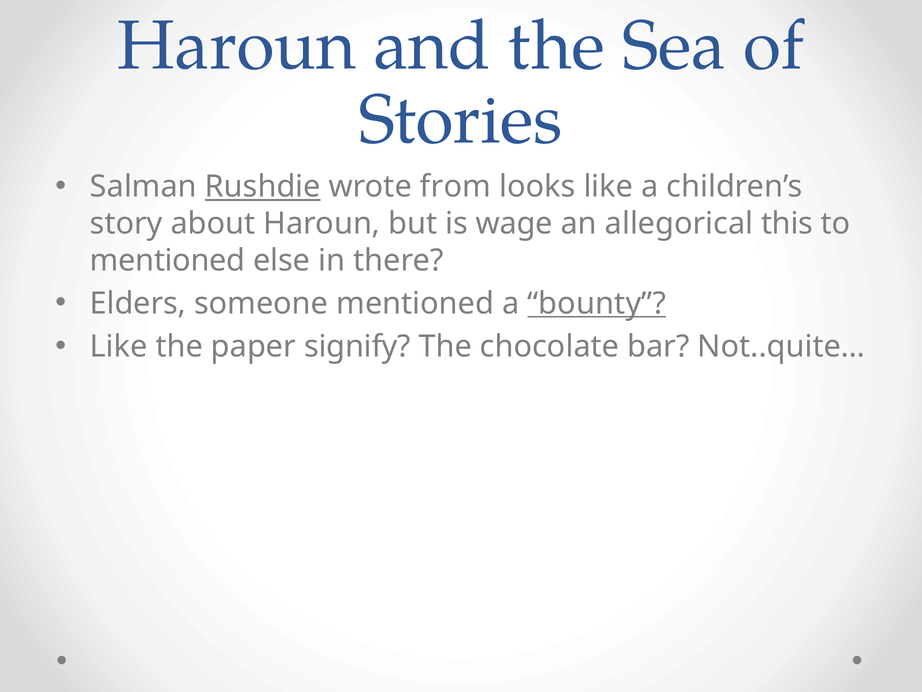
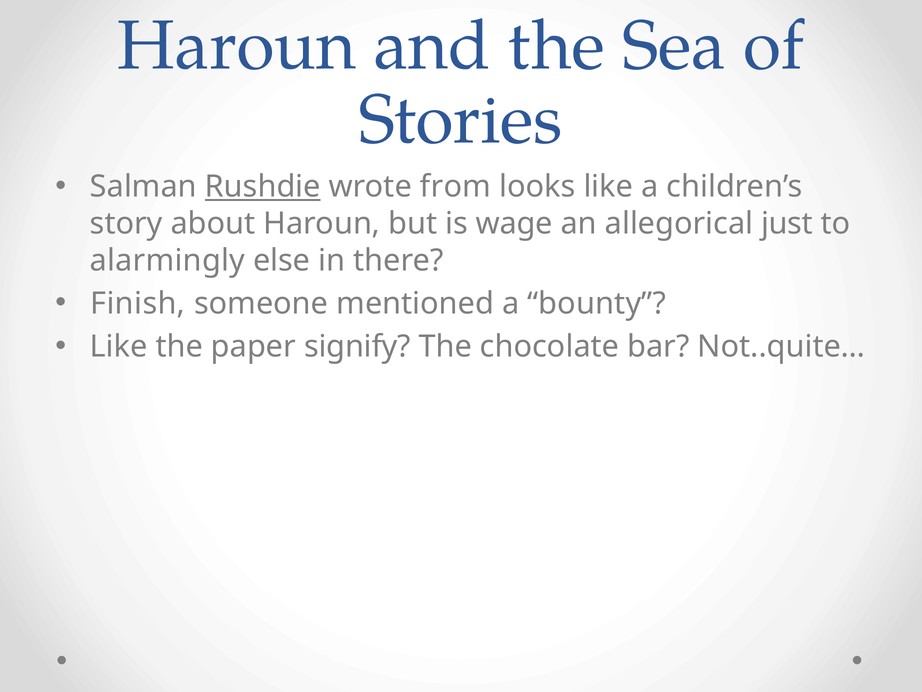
this: this -> just
mentioned at (168, 260): mentioned -> alarmingly
Elders: Elders -> Finish
bounty underline: present -> none
